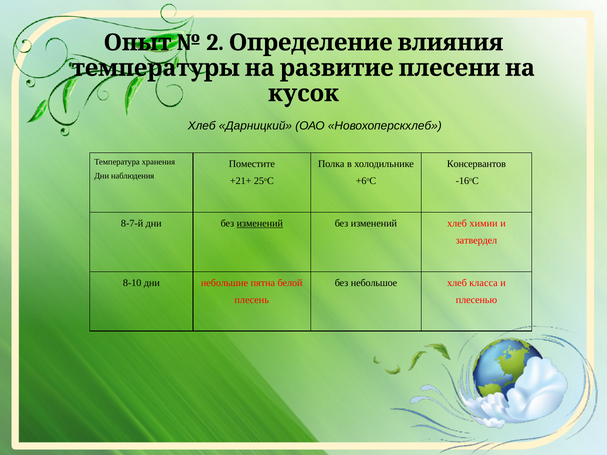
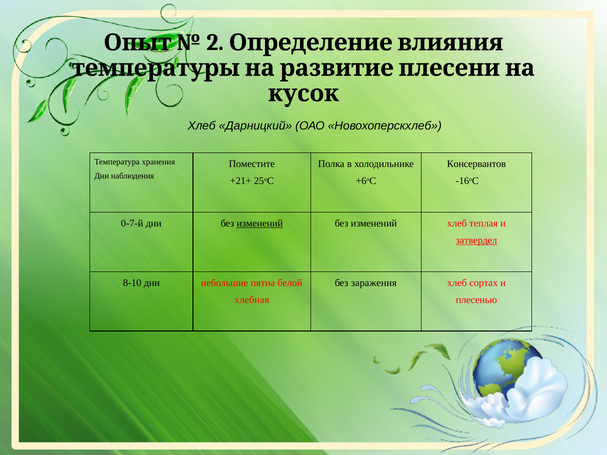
8-7-й: 8-7-й -> 0-7-й
химии: химии -> теплая
затвердел underline: none -> present
небольшое: небольшое -> заражения
класса: класса -> сортах
плесень: плесень -> хлебная
